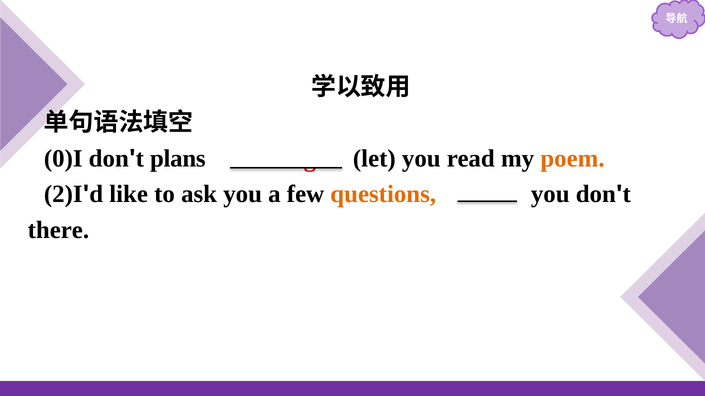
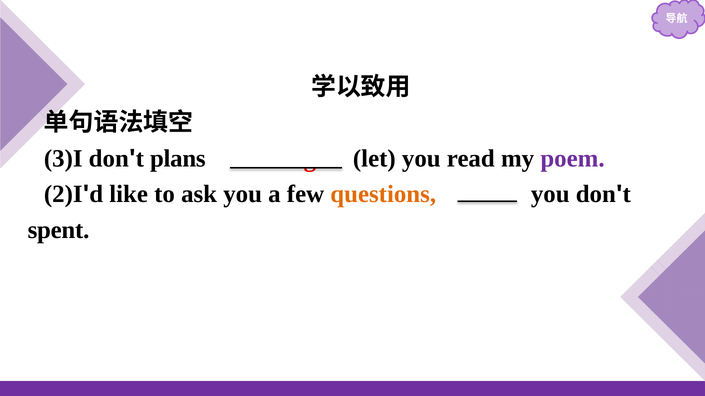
0)I: 0)I -> 3)I
poem colour: orange -> purple
there: there -> spent
